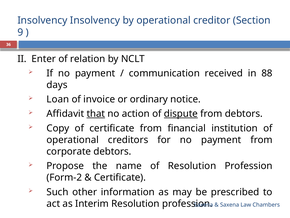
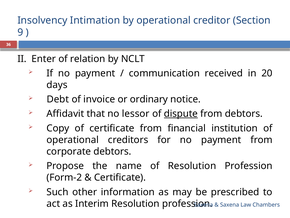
Insolvency Insolvency: Insolvency -> Intimation
88: 88 -> 20
Loan: Loan -> Debt
that underline: present -> none
action: action -> lessor
